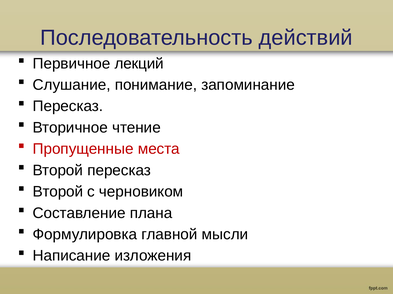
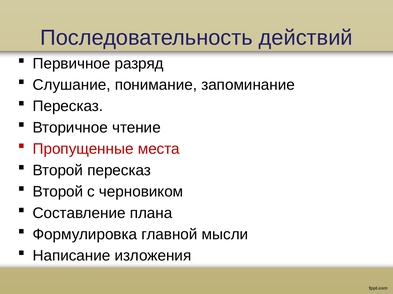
лекций: лекций -> разряд
